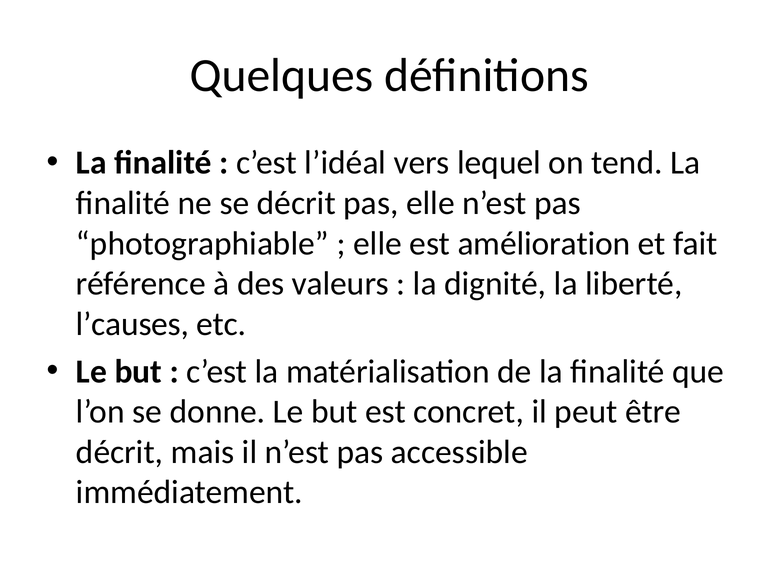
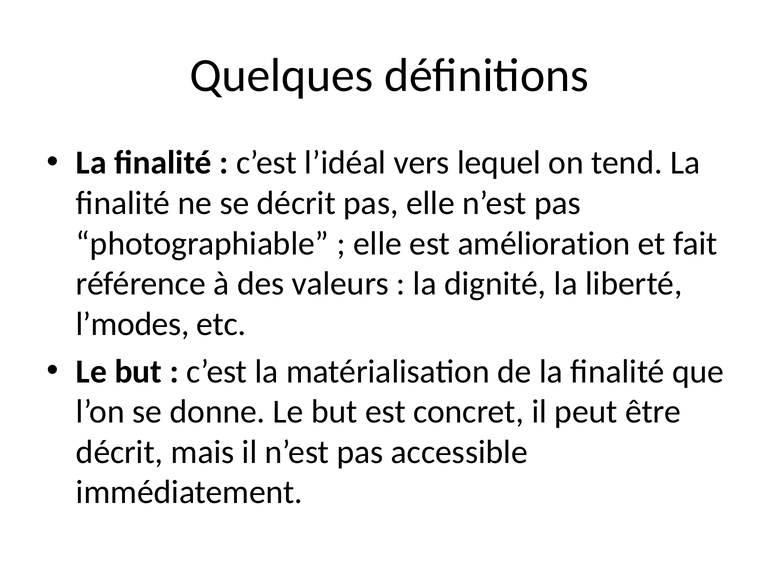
l’causes: l’causes -> l’modes
